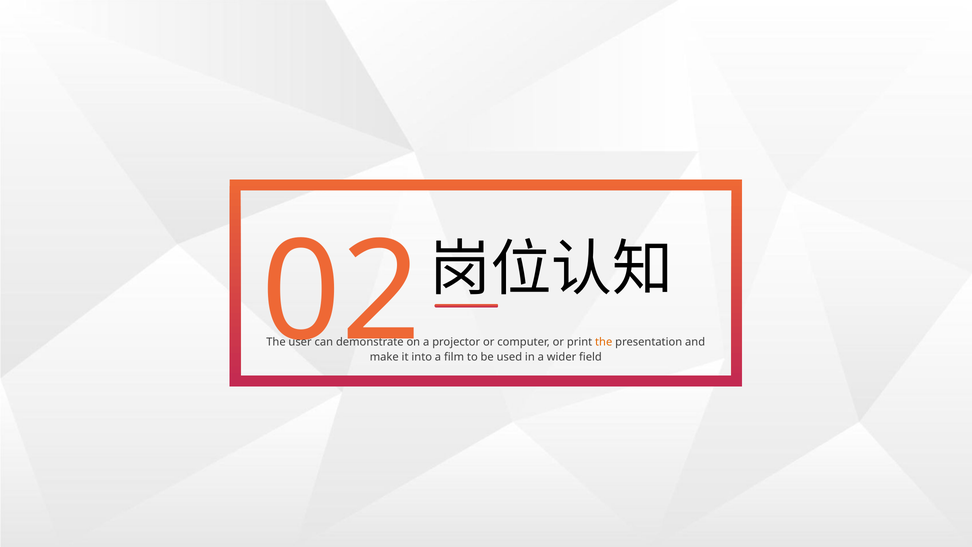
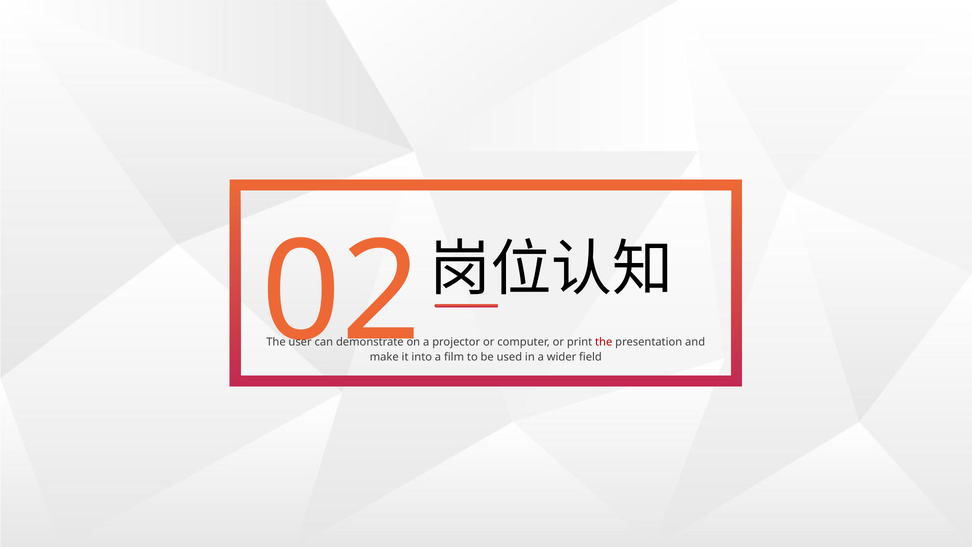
the at (604, 342) colour: orange -> red
